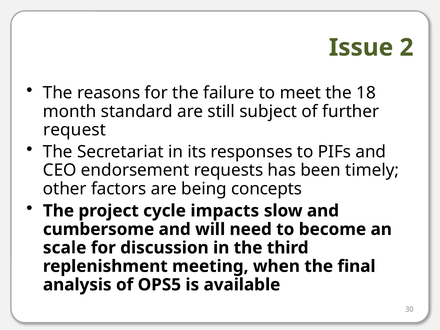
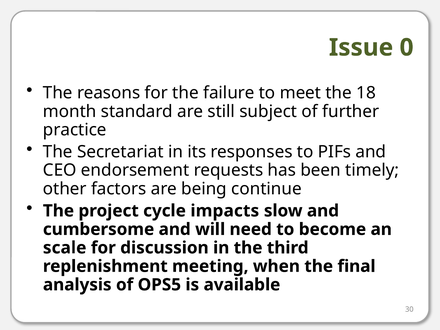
2: 2 -> 0
request: request -> practice
concepts: concepts -> continue
